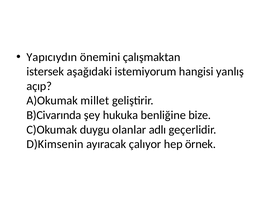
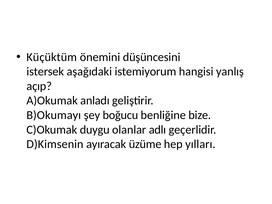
Yapıcıydın: Yapıcıydın -> Küçüktüm
çalışmaktan: çalışmaktan -> düşüncesini
millet: millet -> anladı
B)Civarında: B)Civarında -> B)Okumayı
hukuka: hukuka -> boğucu
çalıyor: çalıyor -> üzüme
örnek: örnek -> yılları
